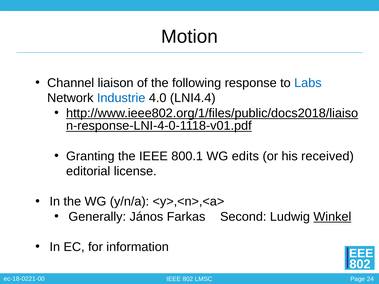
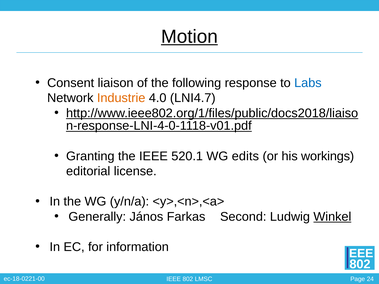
Motion underline: none -> present
Channel: Channel -> Consent
Industrie colour: blue -> orange
LNI4.4: LNI4.4 -> LNI4.7
800.1: 800.1 -> 520.1
received: received -> workings
